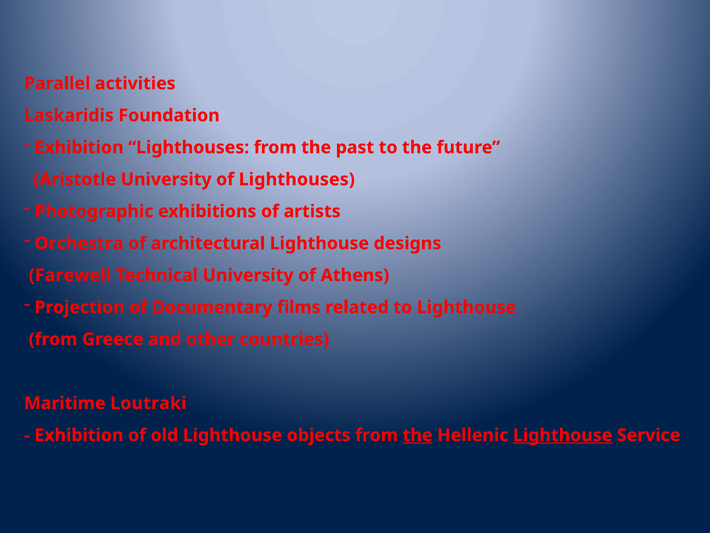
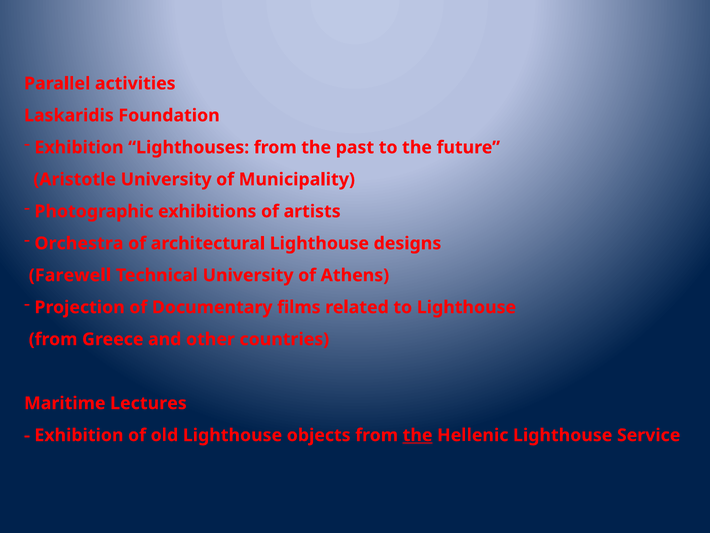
of Lighthouses: Lighthouses -> Municipality
Loutraki: Loutraki -> Lectures
Lighthouse at (563, 435) underline: present -> none
